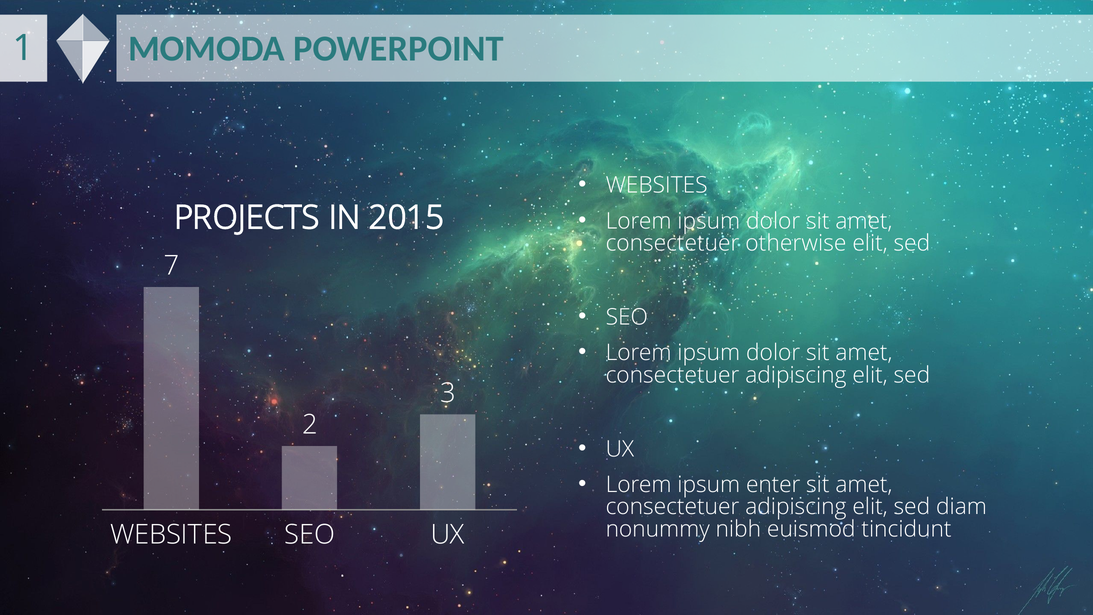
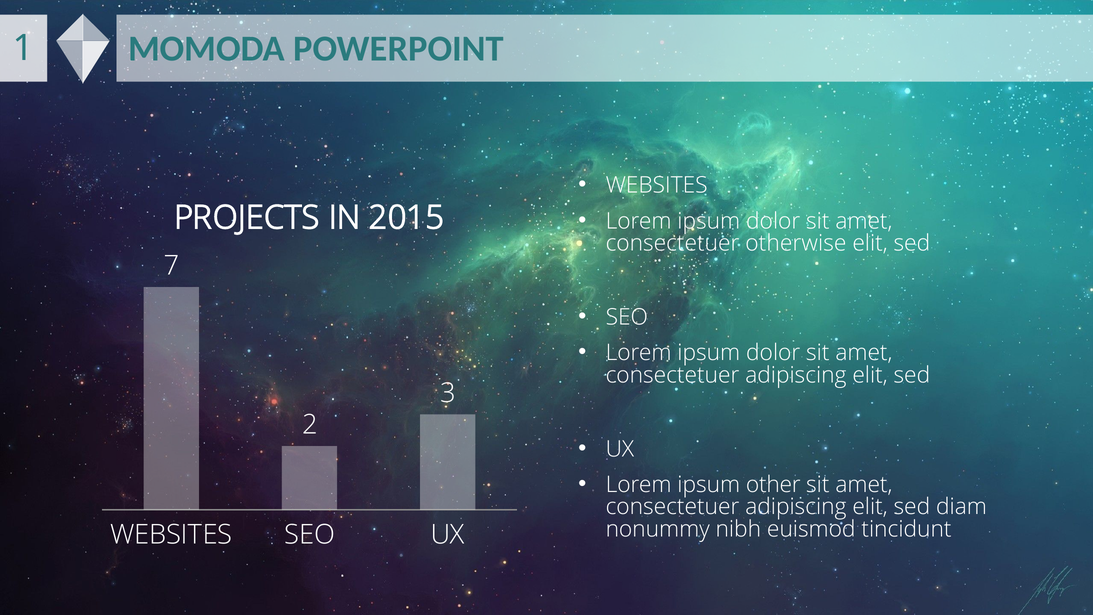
enter: enter -> other
